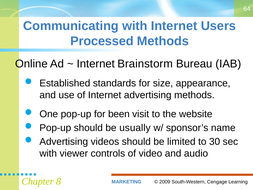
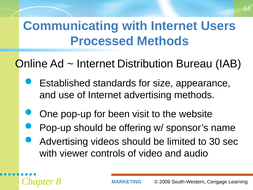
Brainstorm: Brainstorm -> Distribution
usually: usually -> offering
